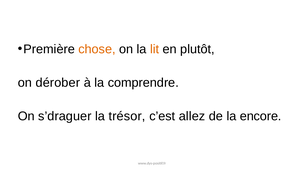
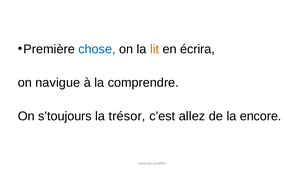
chose colour: orange -> blue
plutôt: plutôt -> écrira
dérober: dérober -> navigue
s’draguer: s’draguer -> s’toujours
